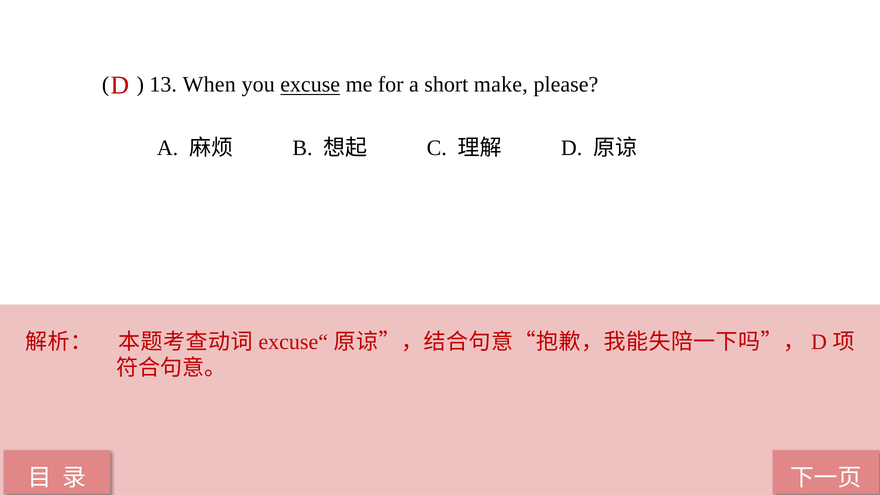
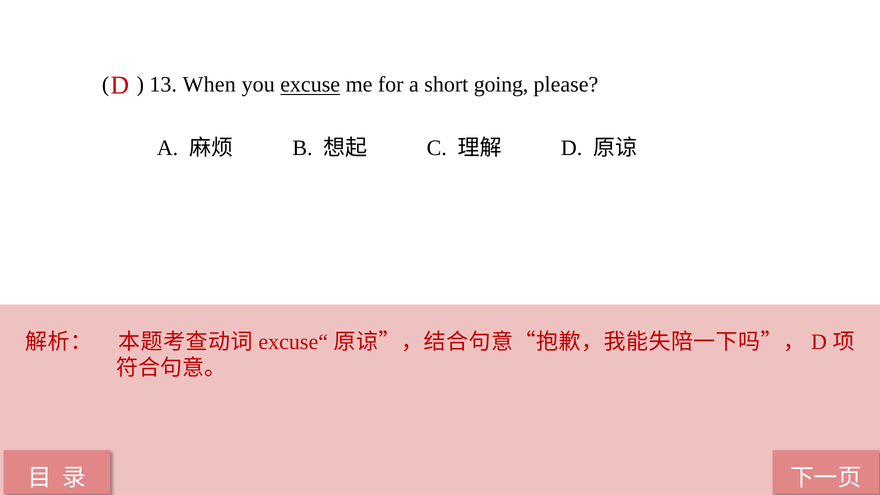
make: make -> going
